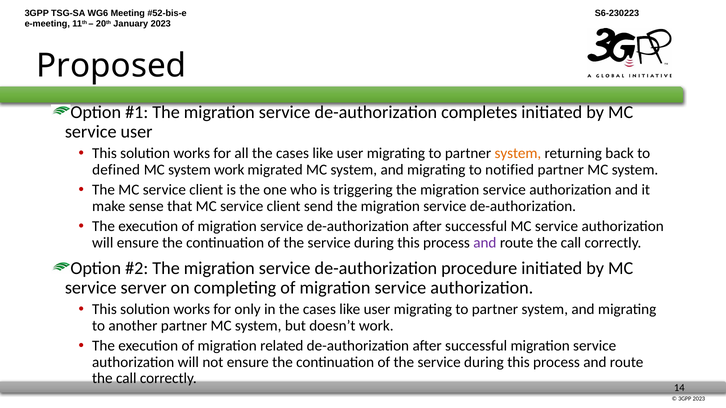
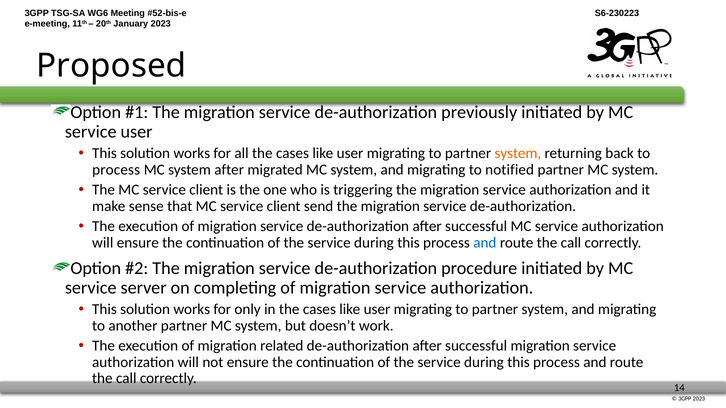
completes: completes -> previously
defined at (116, 170): defined -> process
system work: work -> after
and at (485, 243) colour: purple -> blue
